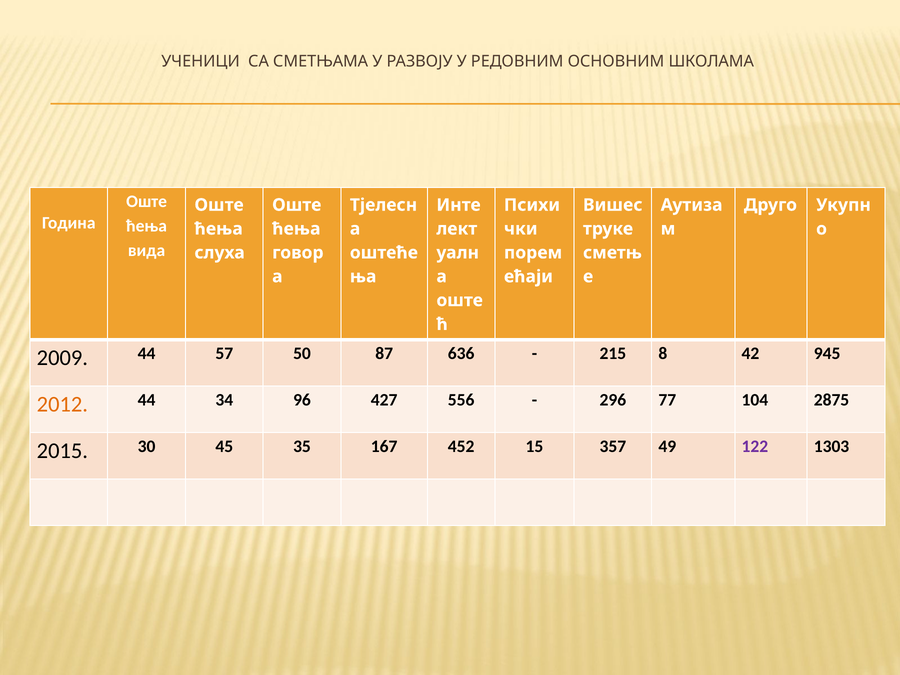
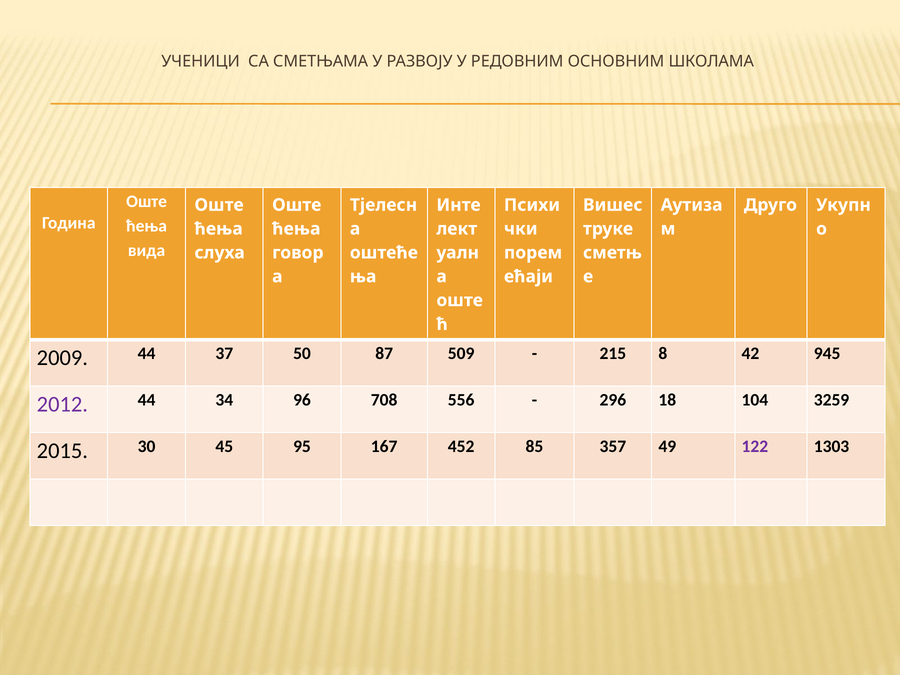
57: 57 -> 37
636: 636 -> 509
2012 colour: orange -> purple
427: 427 -> 708
77: 77 -> 18
2875: 2875 -> 3259
35: 35 -> 95
15: 15 -> 85
